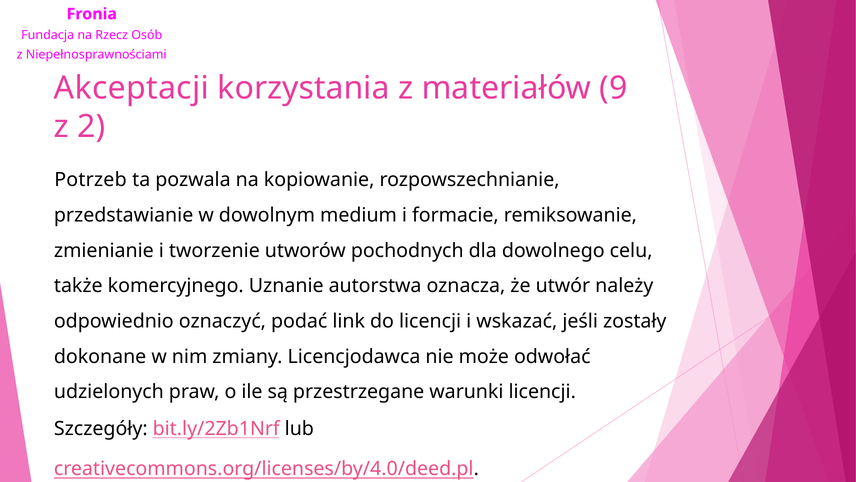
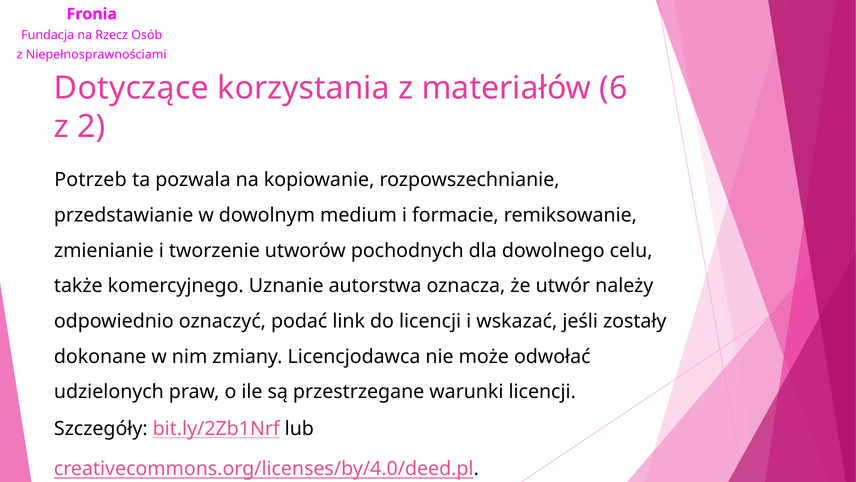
Akceptacji: Akceptacji -> Dotyczące
9: 9 -> 6
